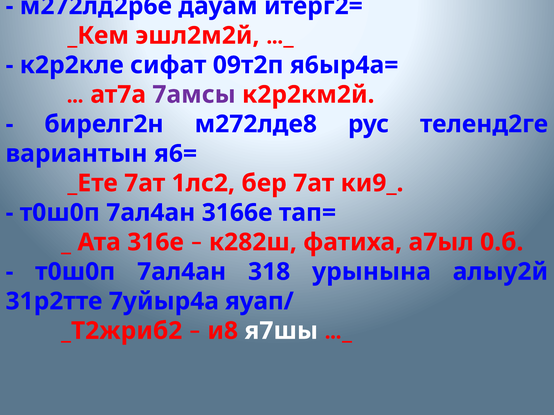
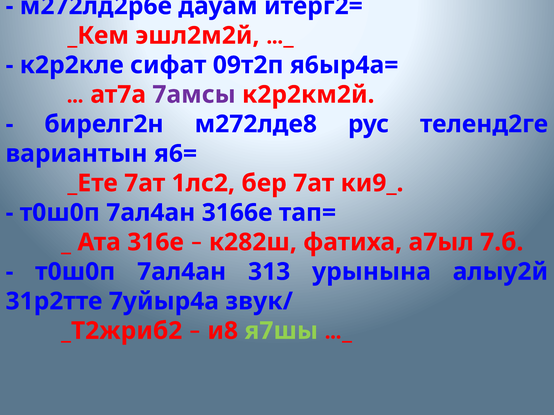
0.б: 0.б -> 7.б
318: 318 -> 313
яуап/: яуап/ -> звук/
я7шы colour: white -> light green
